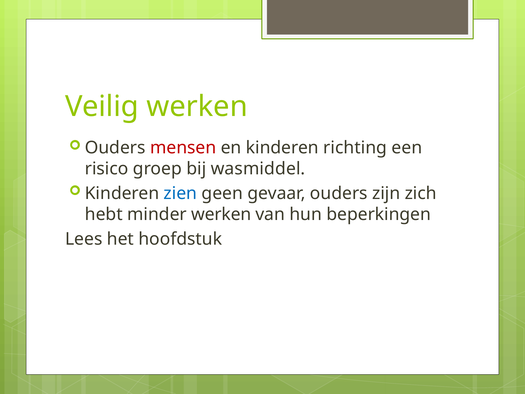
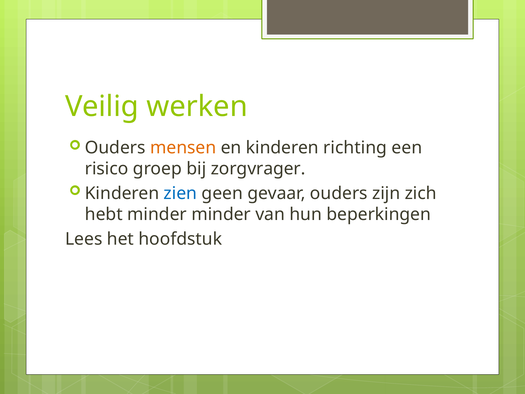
mensen colour: red -> orange
wasmiddel: wasmiddel -> zorgvrager
minder werken: werken -> minder
